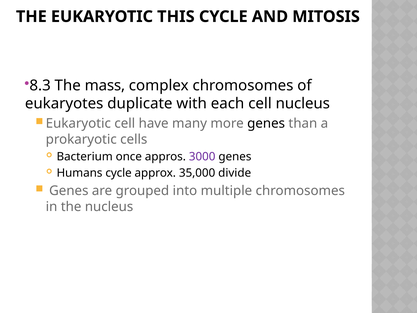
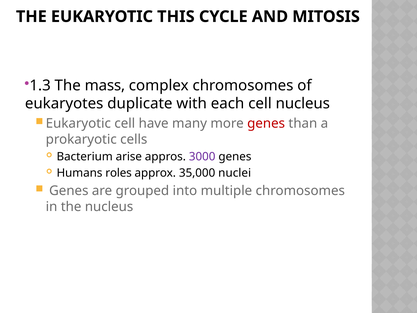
8.3: 8.3 -> 1.3
genes at (266, 123) colour: black -> red
once: once -> arise
Humans cycle: cycle -> roles
divide: divide -> nuclei
